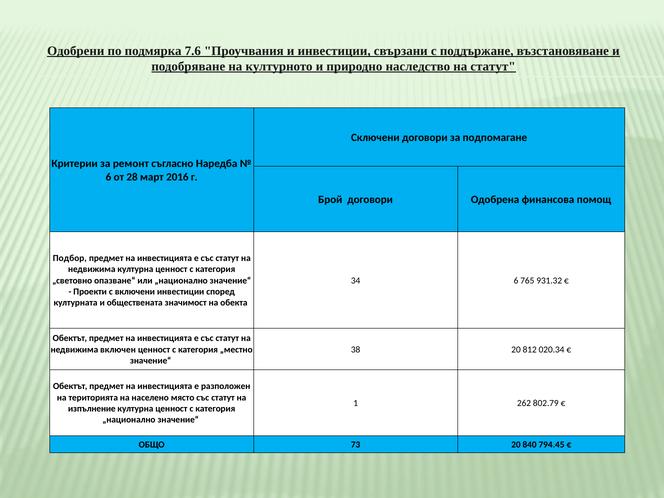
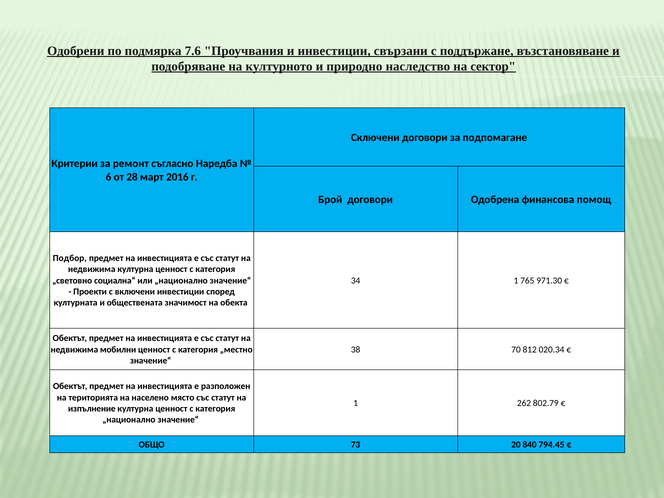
на статут: статут -> сектор
опазване“: опазване“ -> социална“
34 6: 6 -> 1
931.32: 931.32 -> 971.30
включен: включен -> мобилни
38 20: 20 -> 70
